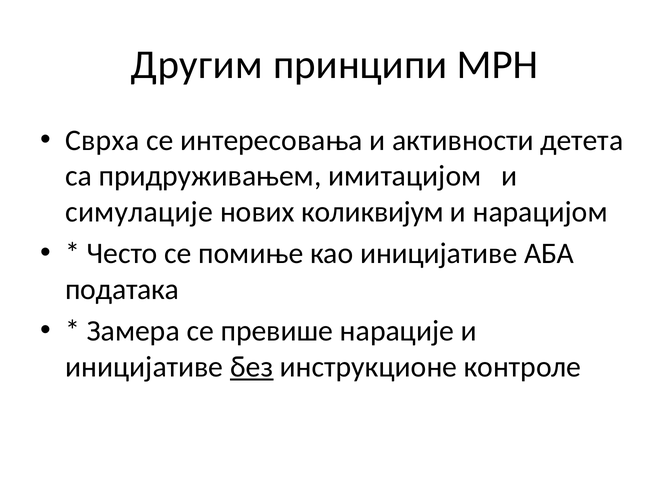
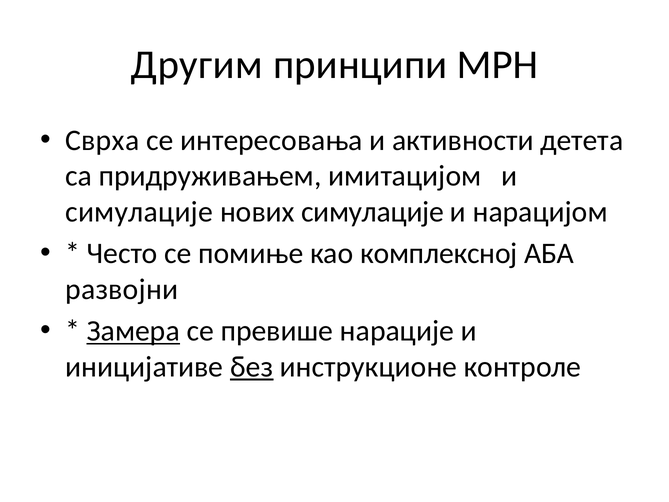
нових коликвијум: коликвијум -> симулације
као иницијативе: иницијативе -> комплексној
података: података -> развојни
Замера underline: none -> present
